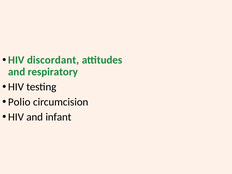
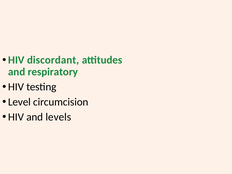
Polio: Polio -> Level
infant: infant -> levels
